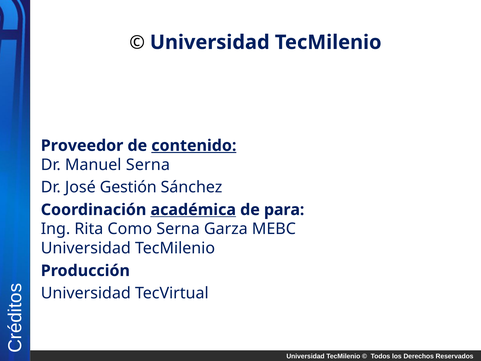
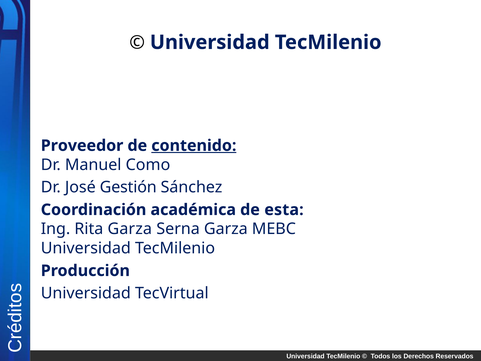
Manuel Serna: Serna -> Como
académica underline: present -> none
para: para -> esta
Rita Como: Como -> Garza
